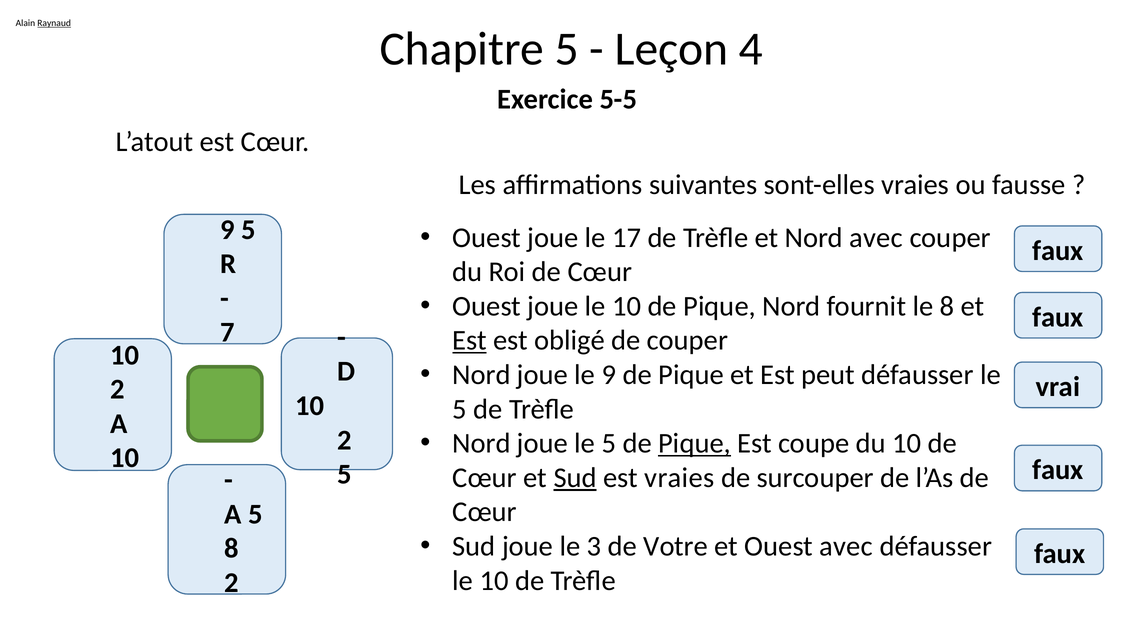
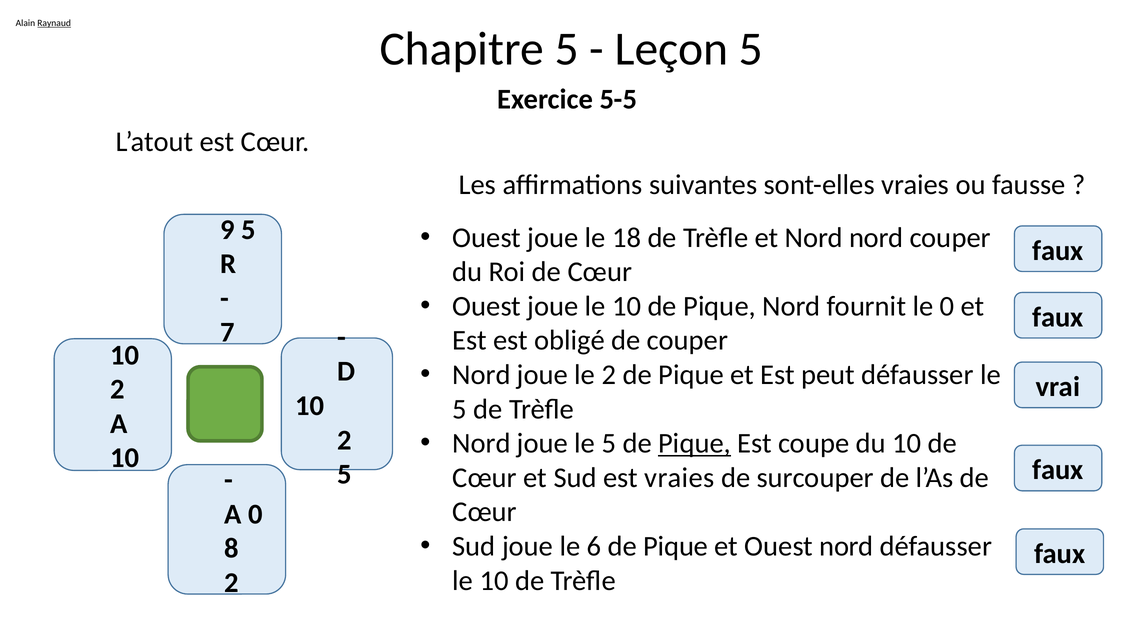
Leçon 4: 4 -> 5
17: 17 -> 18
Nord avec: avec -> nord
le 8: 8 -> 0
Est at (470, 341) underline: present -> none
9: 9 -> 2
Sud at (575, 478) underline: present -> none
5 at (255, 514): 5 -> 0
3: 3 -> 6
Votre at (676, 546): Votre -> Pique
Ouest avec: avec -> nord
